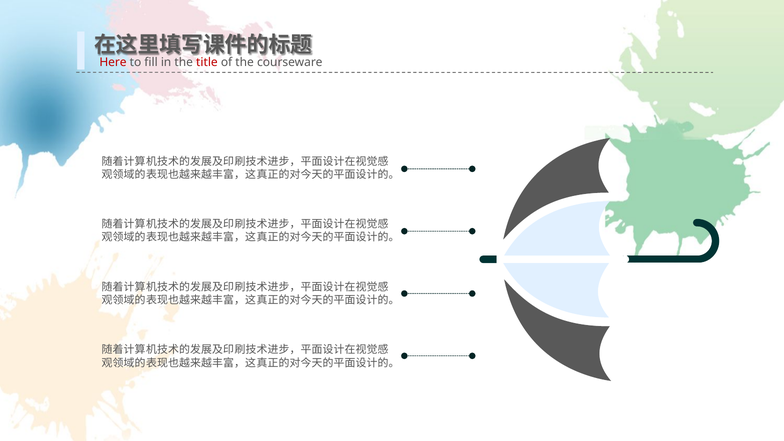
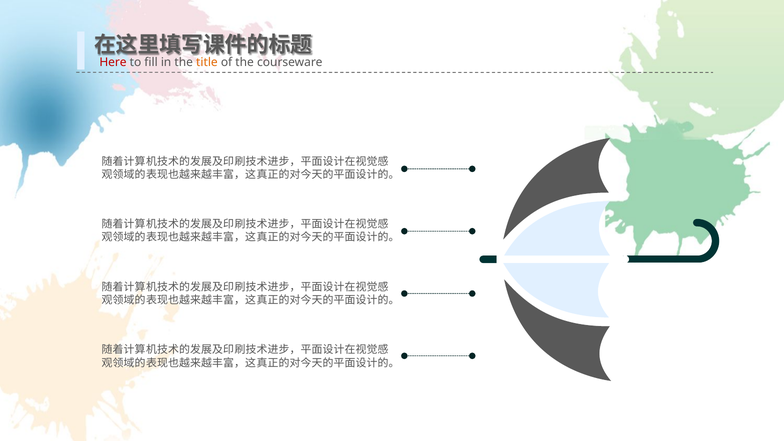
title colour: red -> orange
